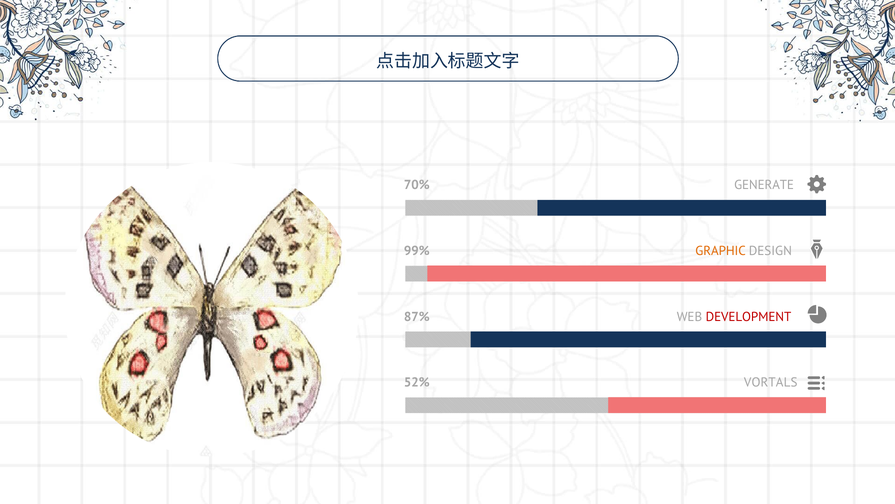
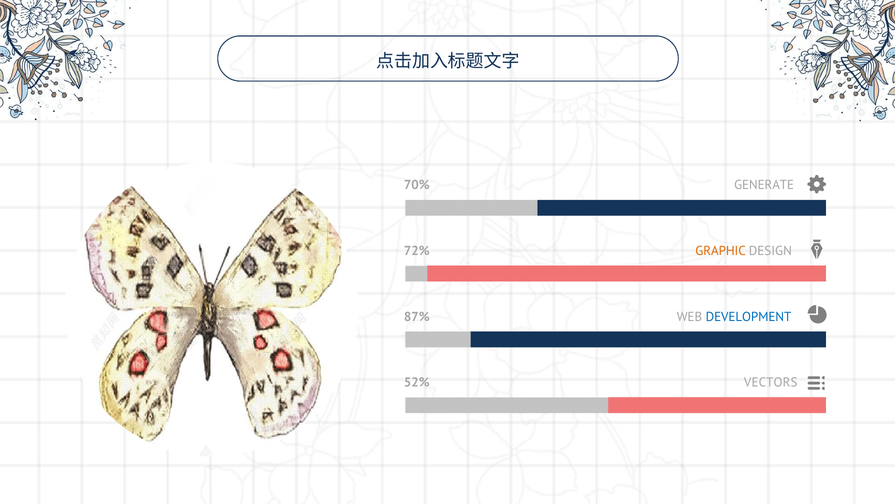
99%: 99% -> 72%
DEVELOPMENT colour: red -> blue
VORTALS: VORTALS -> VECTORS
